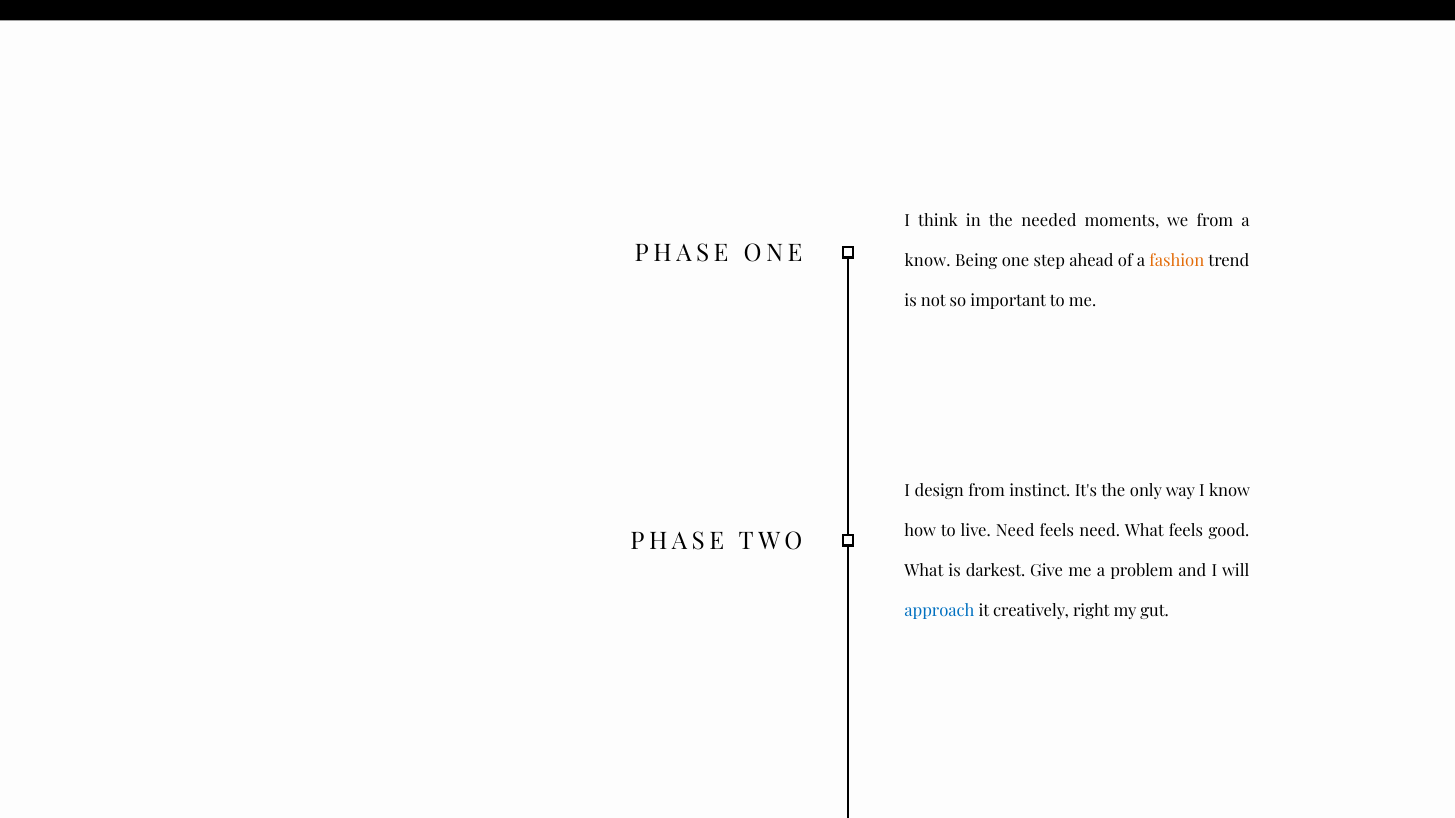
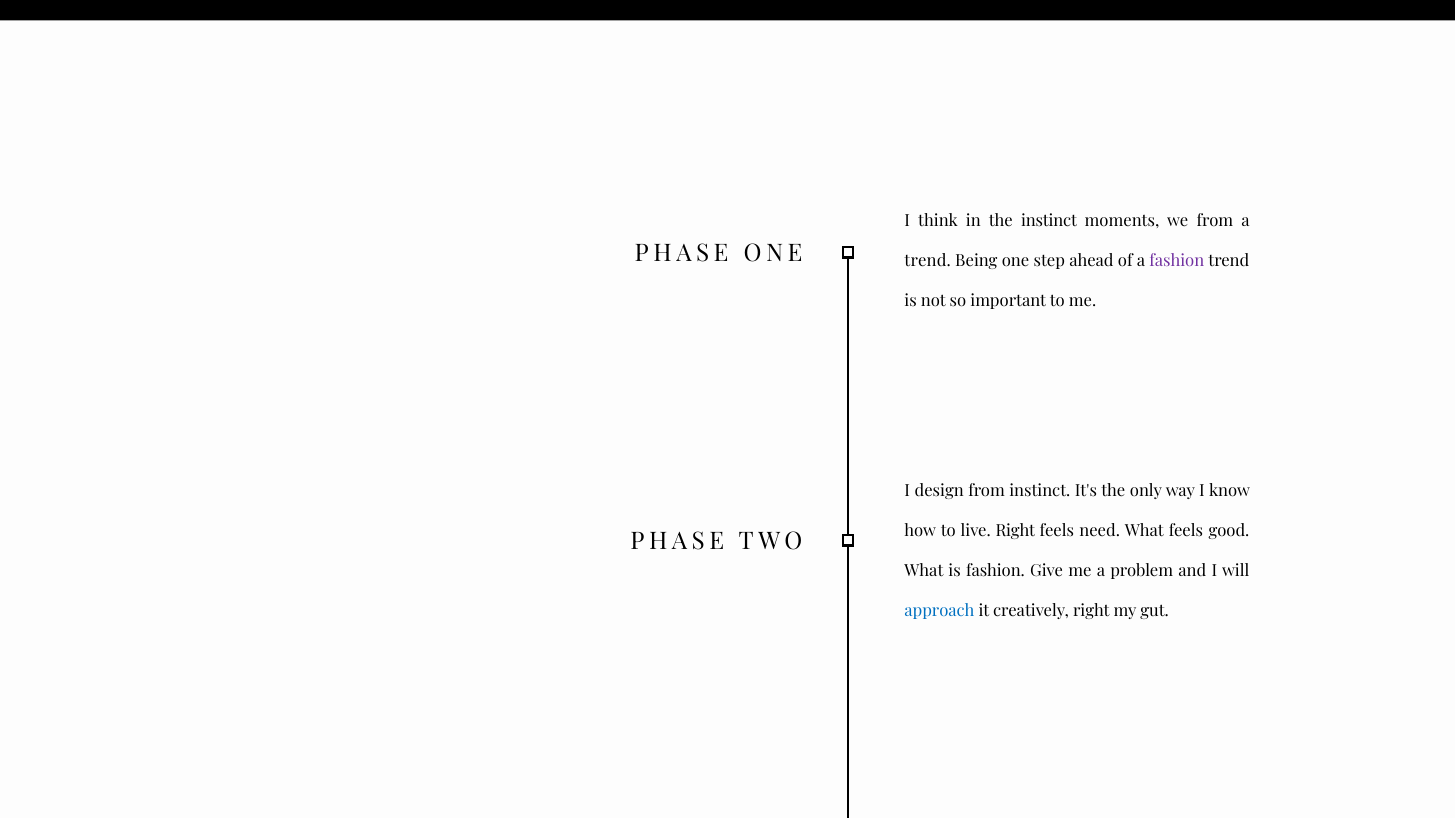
the needed: needed -> instinct
know at (928, 262): know -> trend
fashion at (1177, 262) colour: orange -> purple
live Need: Need -> Right
is darkest: darkest -> fashion
